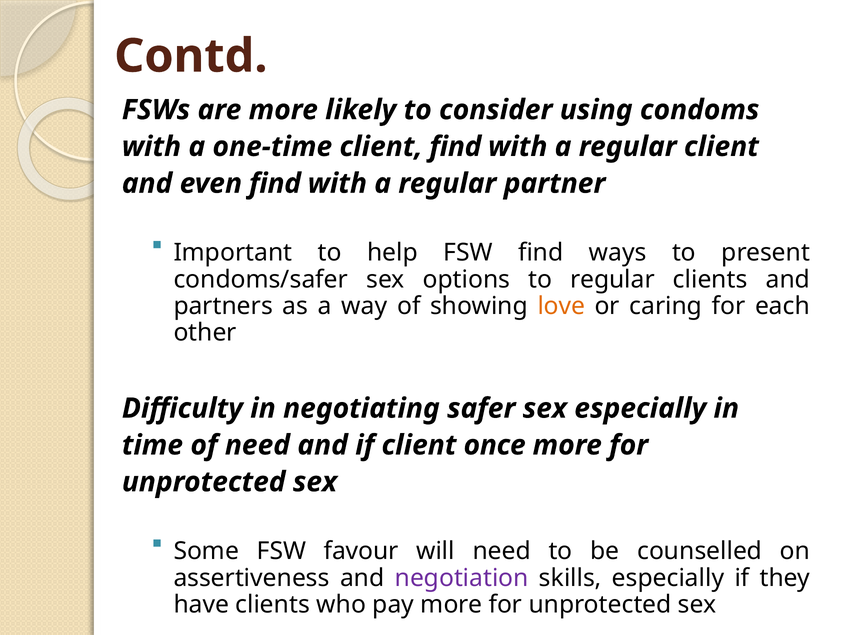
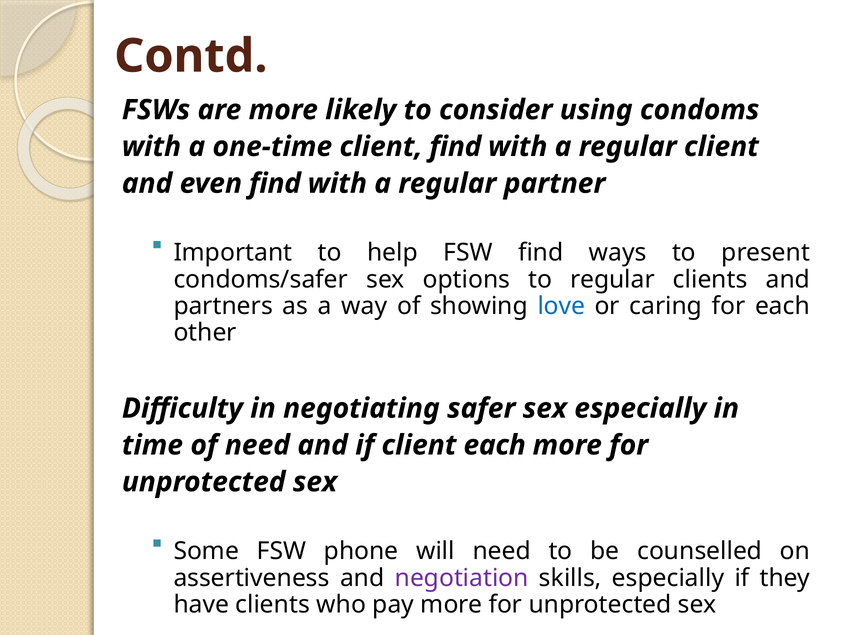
love colour: orange -> blue
client once: once -> each
favour: favour -> phone
